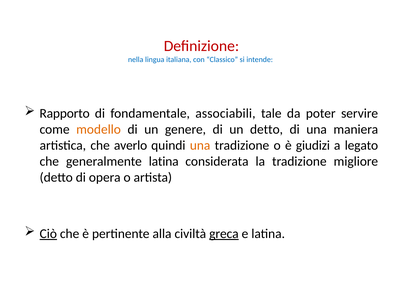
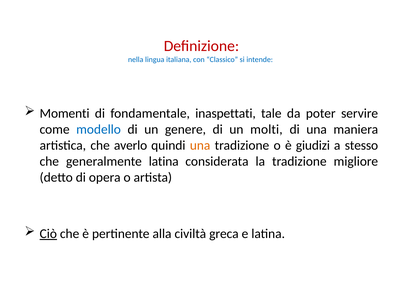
Rapporto: Rapporto -> Momenti
associabili: associabili -> inaspettati
modello colour: orange -> blue
un detto: detto -> molti
legato: legato -> stesso
greca underline: present -> none
